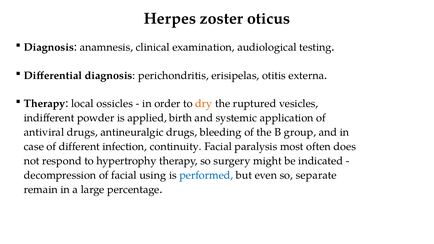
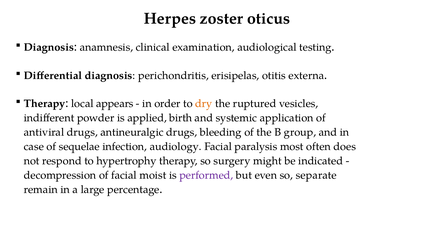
ossicles: ossicles -> appears
different: different -> sequelae
continuity: continuity -> audiology
using: using -> moist
performed colour: blue -> purple
